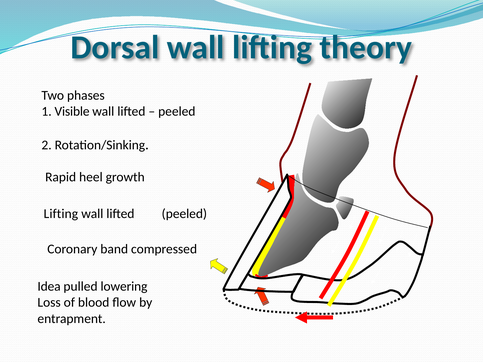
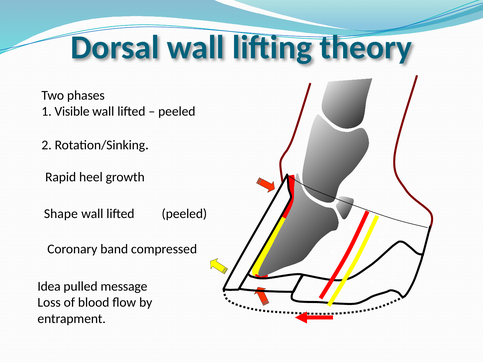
Lifting at (61, 214): Lifting -> Shape
lowering: lowering -> message
